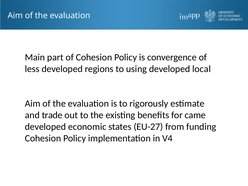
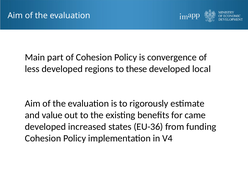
using: using -> these
trade: trade -> value
economic: economic -> increased
EU-27: EU-27 -> EU-36
